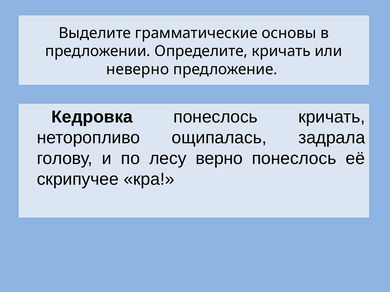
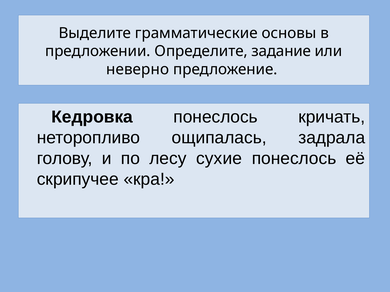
Определите кричать: кричать -> задание
верно: верно -> сухие
